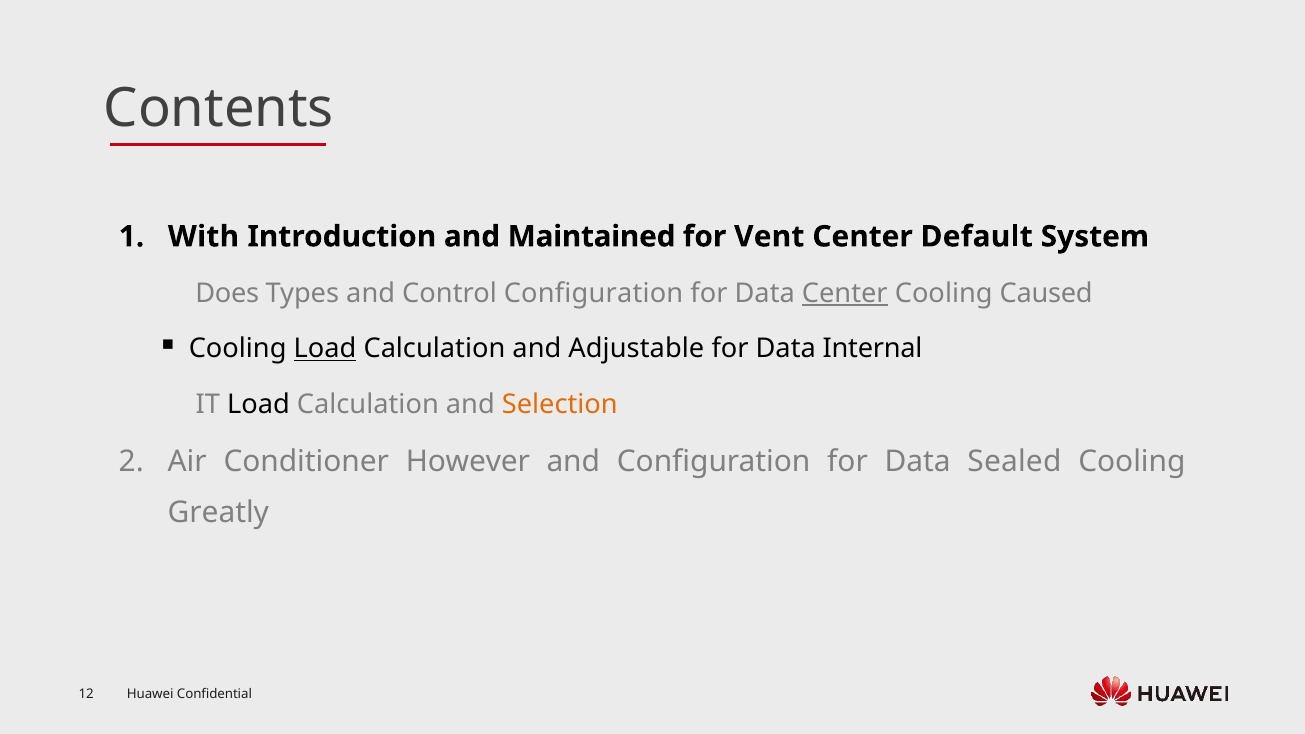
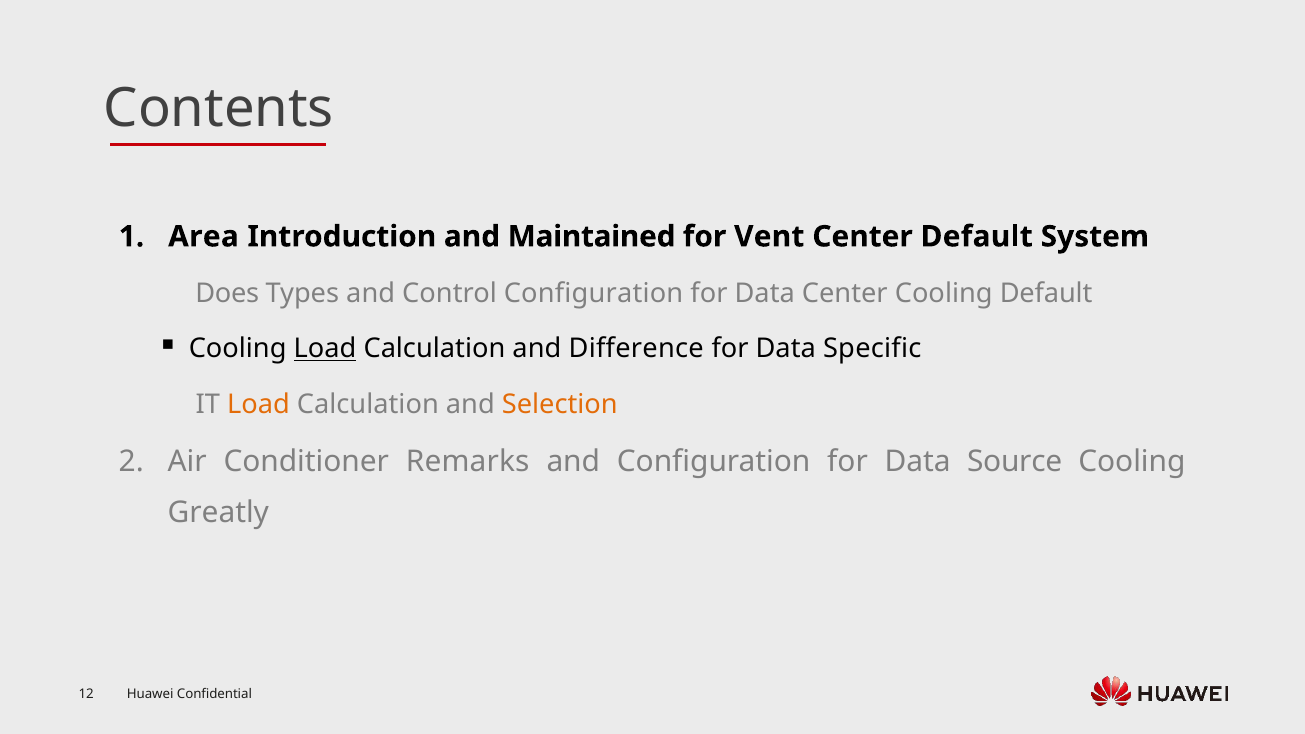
With: With -> Area
Center at (845, 294) underline: present -> none
Cooling Caused: Caused -> Default
Adjustable: Adjustable -> Difference
Internal: Internal -> Specific
Load at (258, 404) colour: black -> orange
However: However -> Remarks
Sealed: Sealed -> Source
